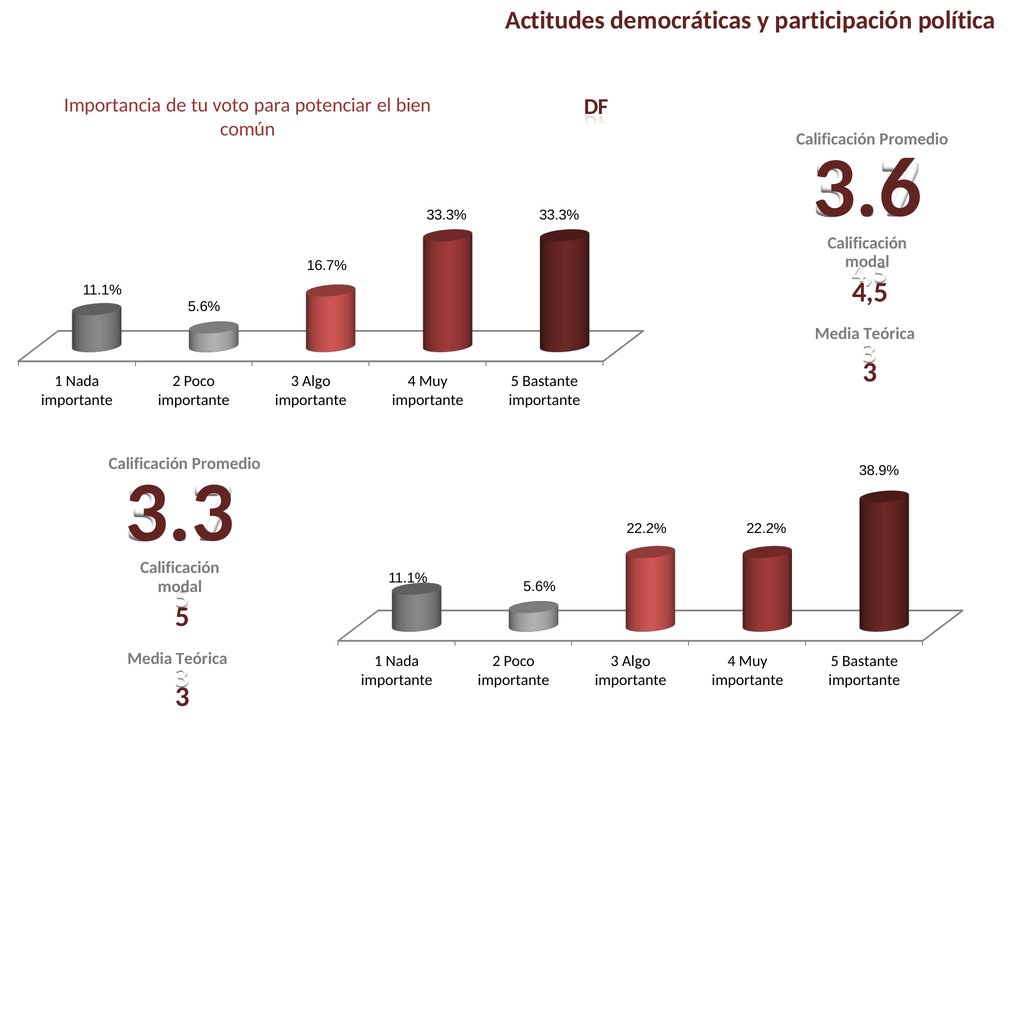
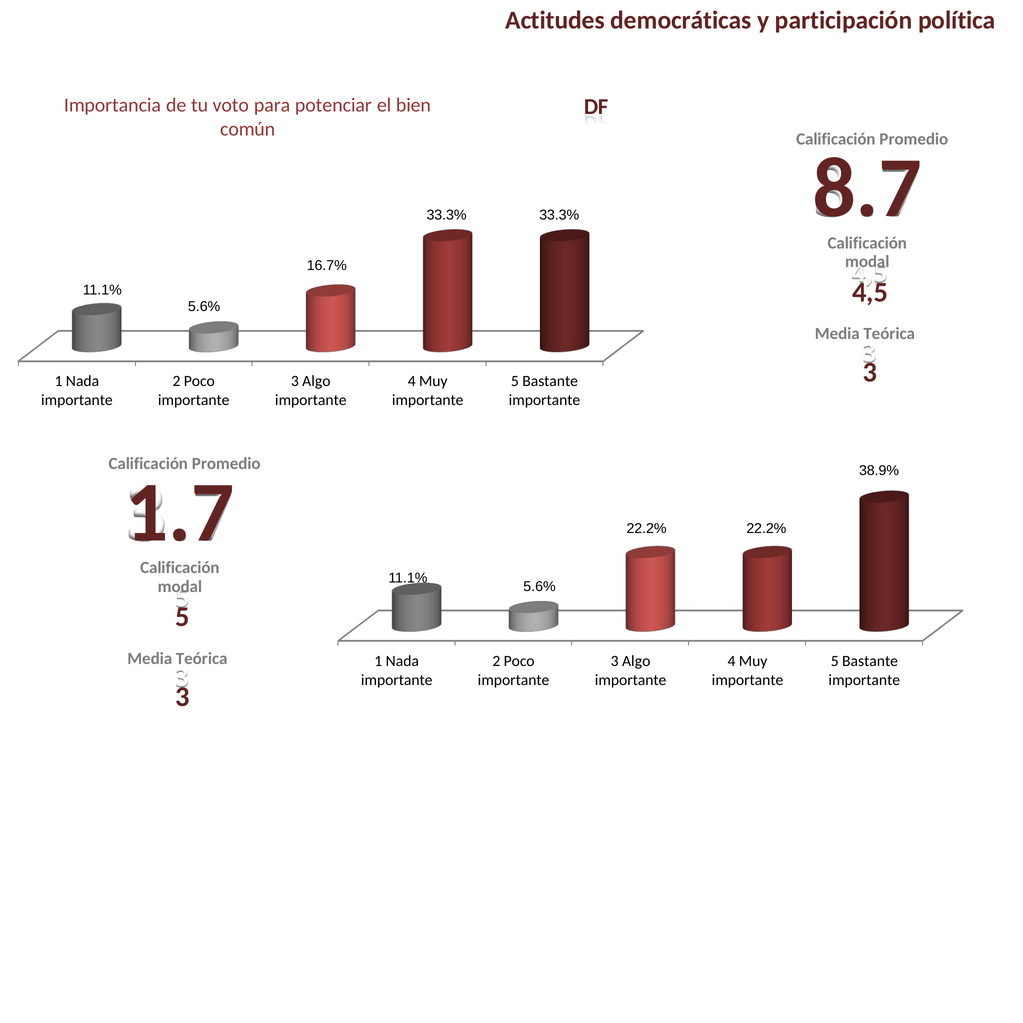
3.6: 3.6 -> 8.7
3.3: 3.3 -> 1.7
